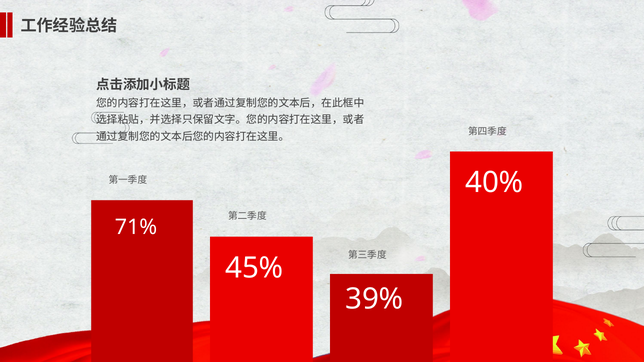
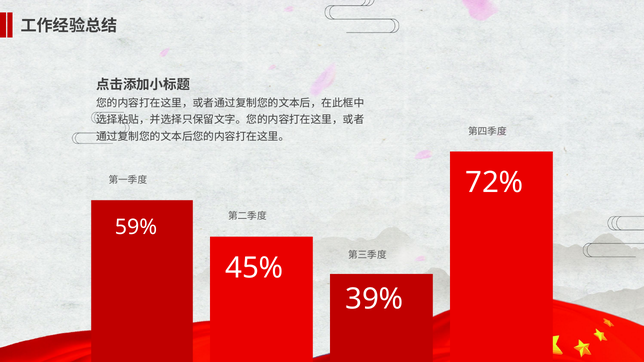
40%: 40% -> 72%
71%: 71% -> 59%
